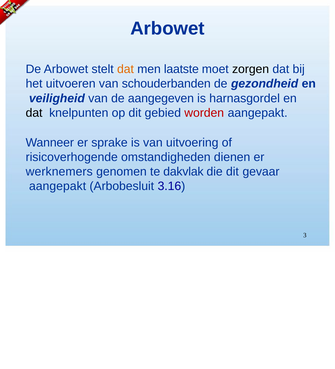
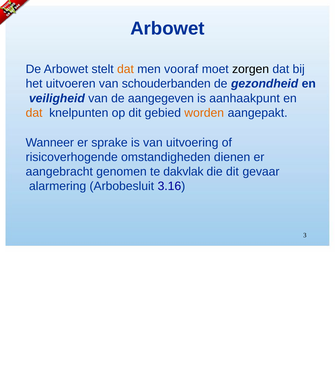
laatste: laatste -> vooraf
harnasgordel: harnasgordel -> aanhaakpunt
dat at (34, 113) colour: black -> orange
worden colour: red -> orange
werknemers: werknemers -> aangebracht
aangepakt at (58, 186): aangepakt -> alarmering
